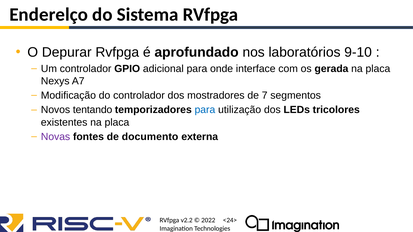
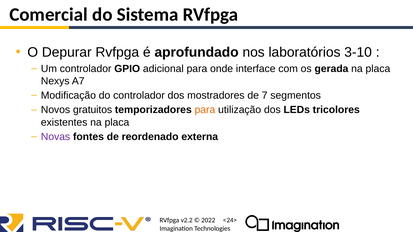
Enderelço: Enderelço -> Comercial
9-10: 9-10 -> 3-10
tentando: tentando -> gratuitos
para at (205, 110) colour: blue -> orange
documento: documento -> reordenado
